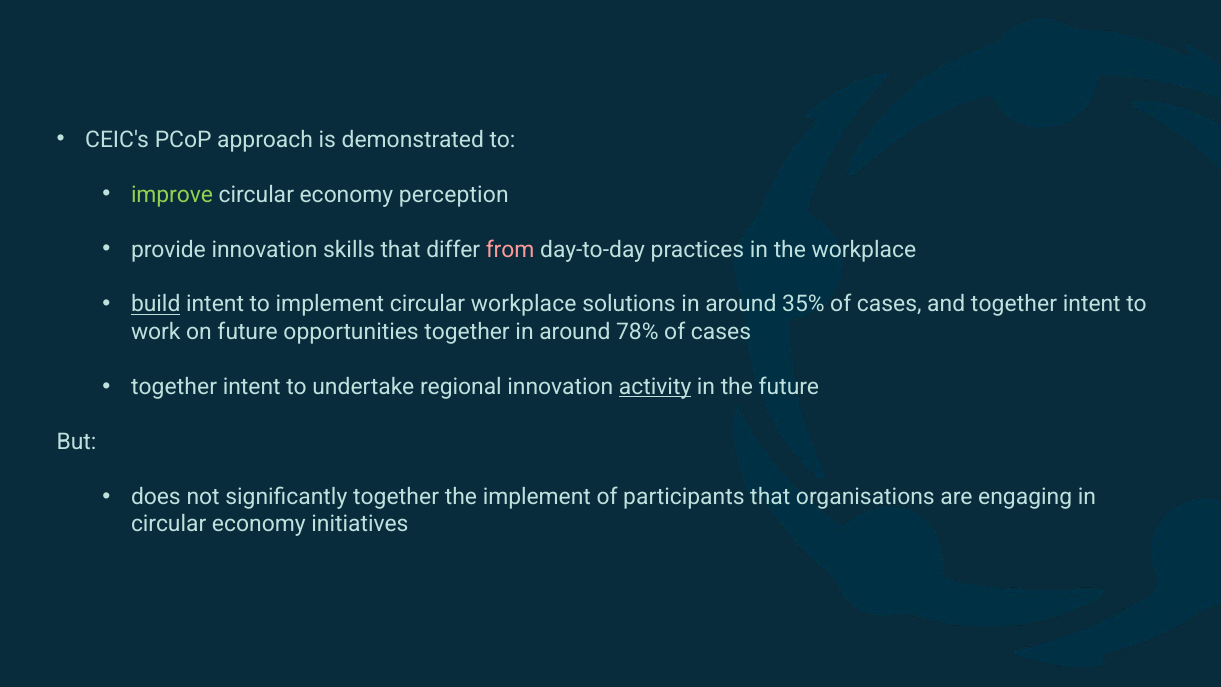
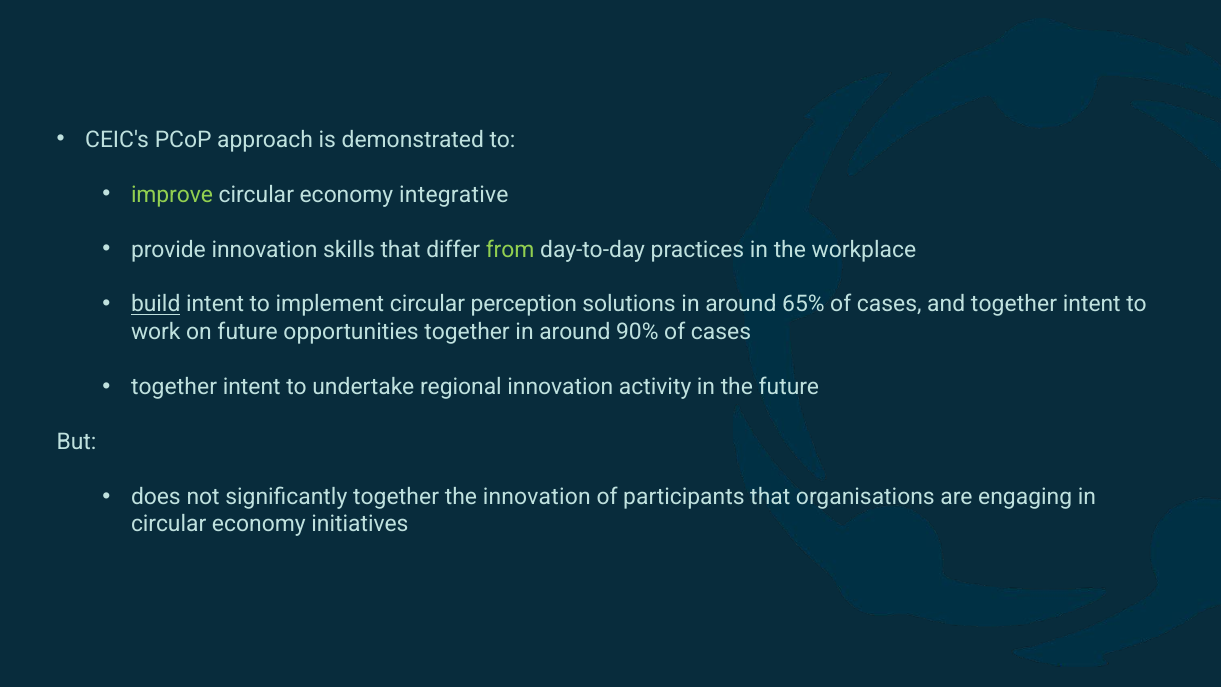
perception: perception -> integrative
from colour: pink -> light green
circular workplace: workplace -> perception
35%: 35% -> 65%
78%: 78% -> 90%
activity underline: present -> none
the implement: implement -> innovation
